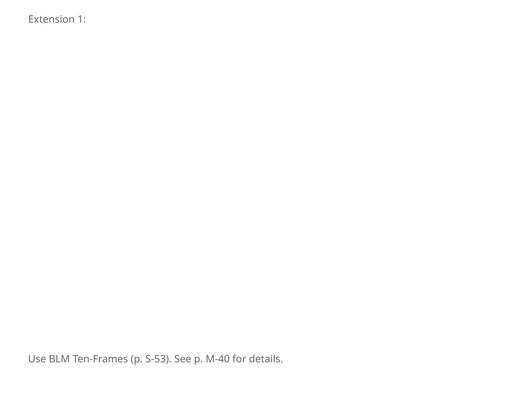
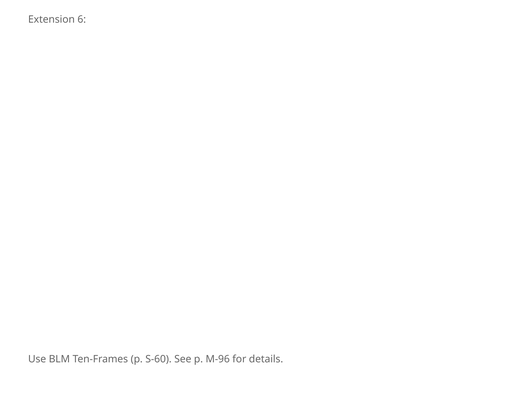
1: 1 -> 6
S-53: S-53 -> S-60
M-40: M-40 -> M-96
